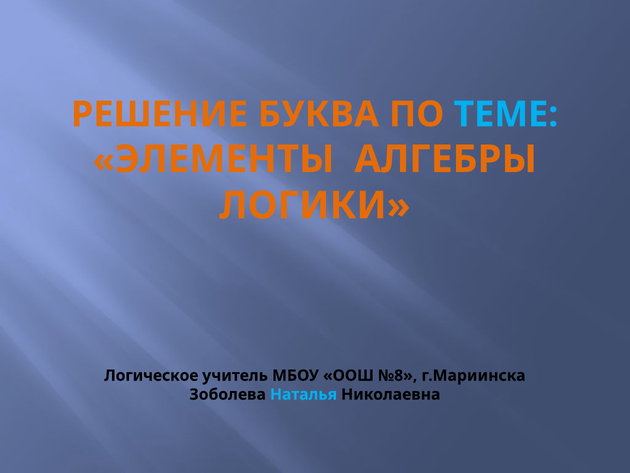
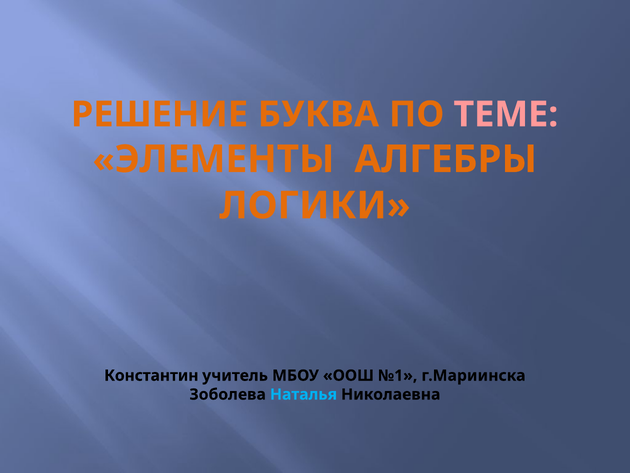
ТЕМЕ colour: light blue -> pink
Логическое: Логическое -> Константин
№8: №8 -> №1
